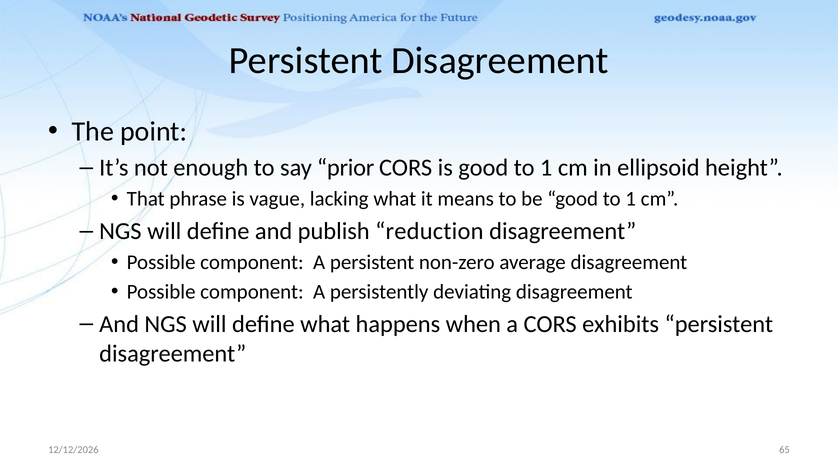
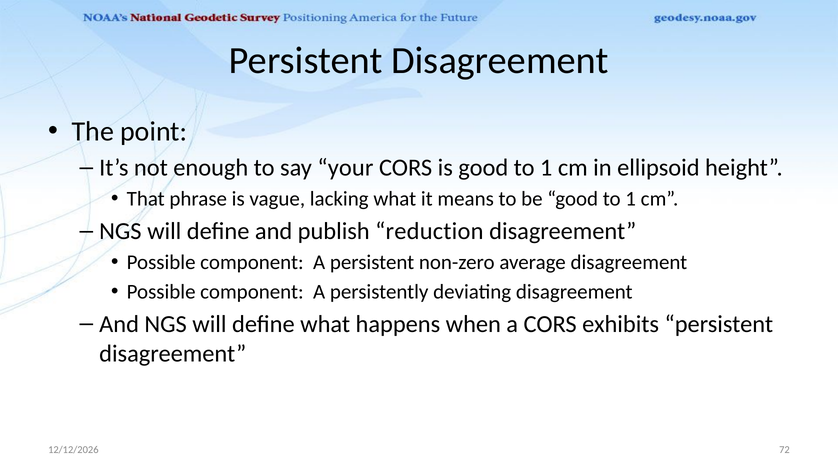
prior: prior -> your
65: 65 -> 72
